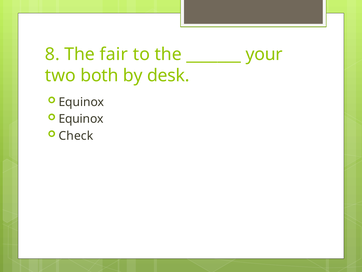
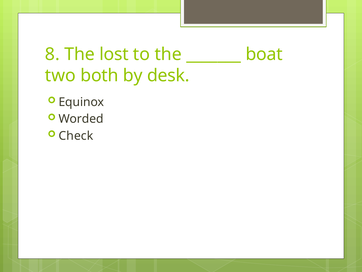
fair: fair -> lost
your: your -> boat
Equinox at (81, 119): Equinox -> Worded
